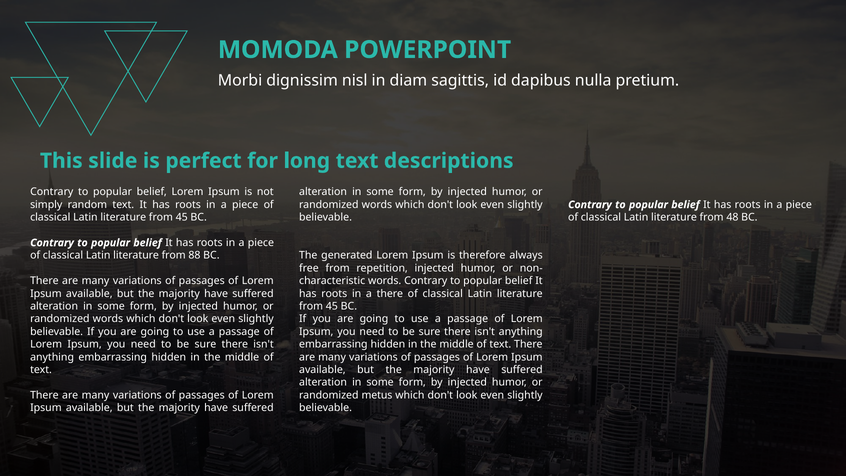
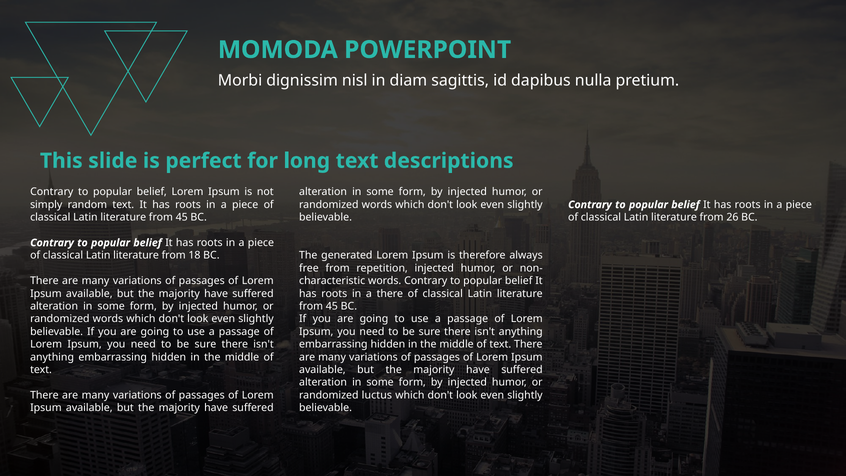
48: 48 -> 26
88: 88 -> 18
metus: metus -> luctus
